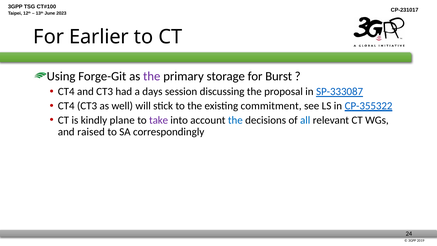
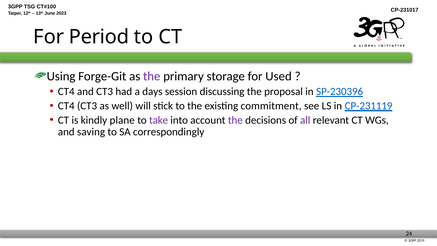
Earlier: Earlier -> Period
Burst: Burst -> Used
SP-333087: SP-333087 -> SP-230396
CP-355322: CP-355322 -> CP-231119
the at (235, 120) colour: blue -> purple
all colour: blue -> purple
raised: raised -> saving
